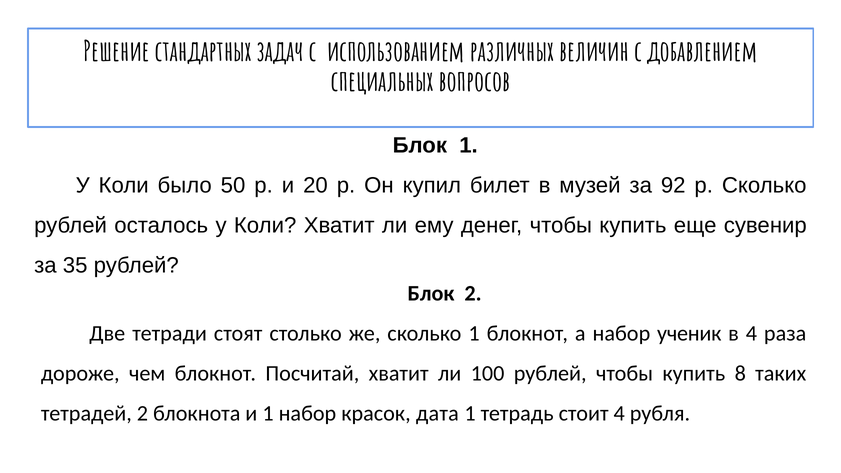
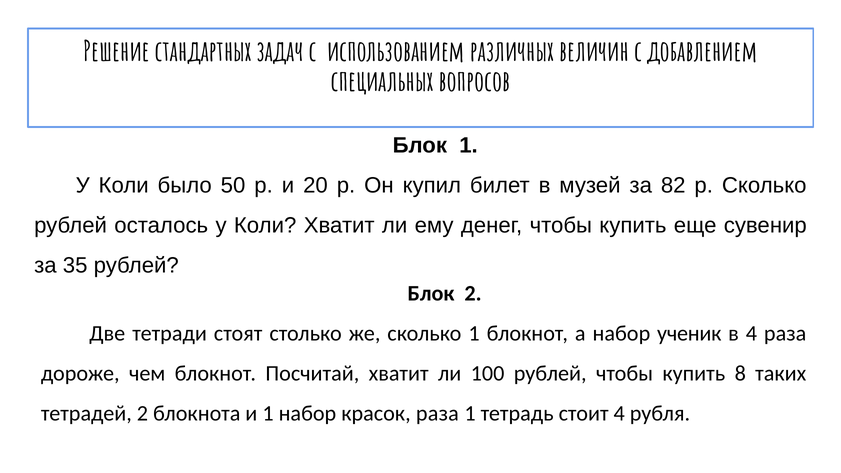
92: 92 -> 82
красок дата: дата -> раза
